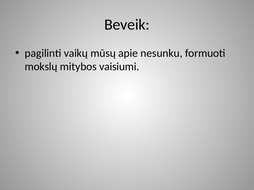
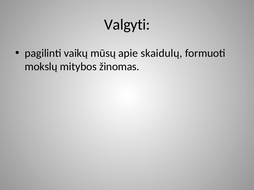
Beveik: Beveik -> Valgyti
nesunku: nesunku -> skaidulų
vaisiumi: vaisiumi -> žinomas
